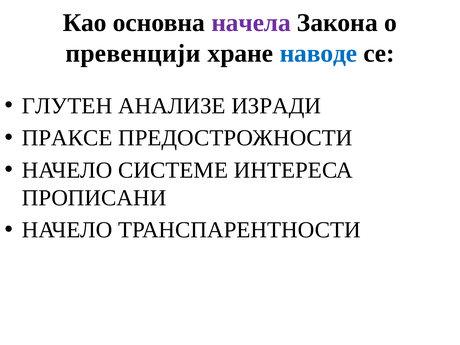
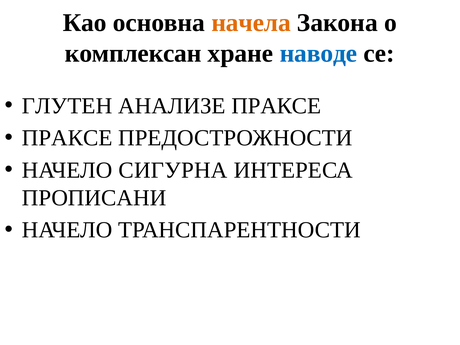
начела colour: purple -> orange
превенцији: превенцији -> комплексан
АНАЛИЗЕ ИЗРАДИ: ИЗРАДИ -> ПРАКСЕ
СИСТЕМЕ: СИСТЕМЕ -> СИГУРНА
